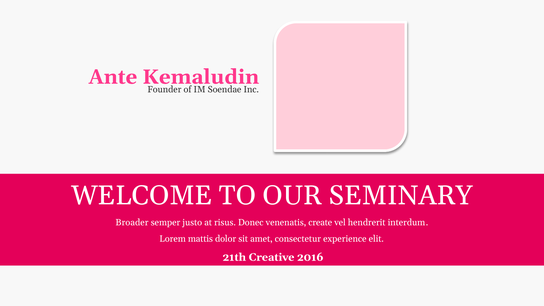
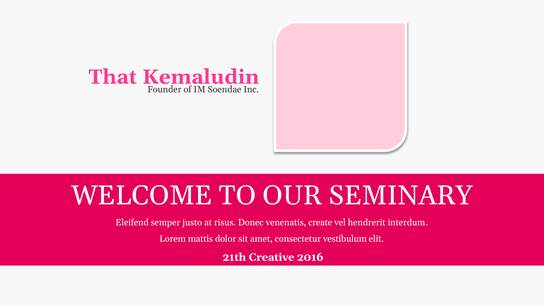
Ante: Ante -> That
Broader: Broader -> Eleifend
experience: experience -> vestibulum
